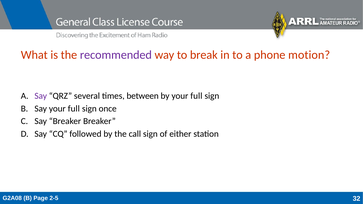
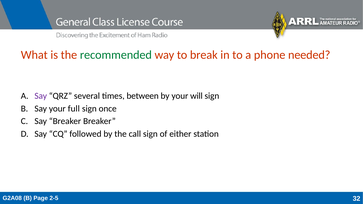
recommended colour: purple -> green
motion: motion -> needed
by your full: full -> will
